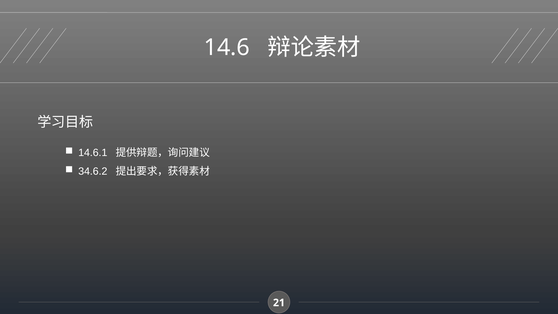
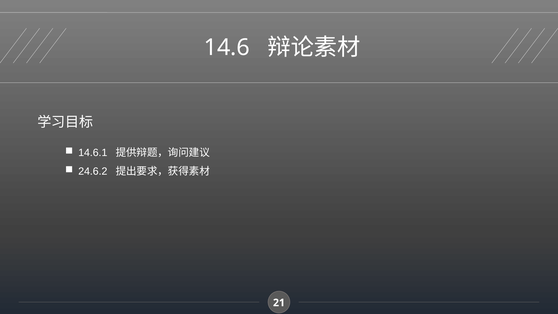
34.6.2: 34.6.2 -> 24.6.2
